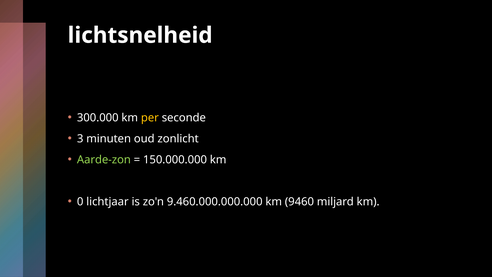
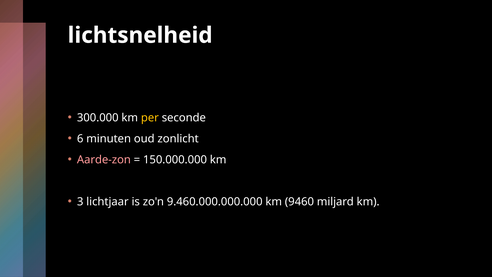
3: 3 -> 6
Aarde-zon colour: light green -> pink
0: 0 -> 3
